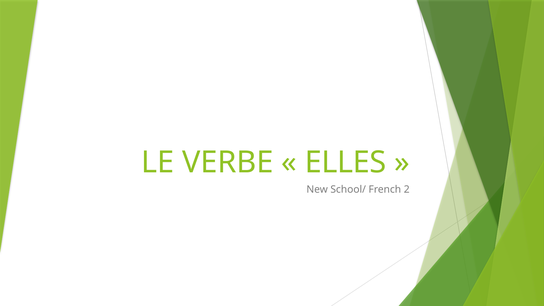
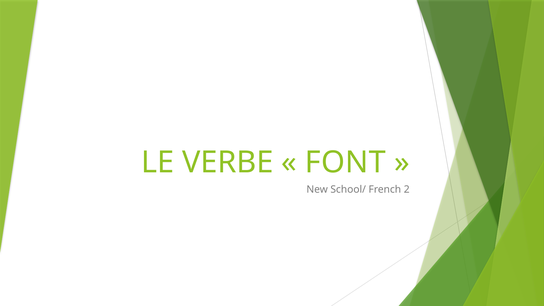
ELLES: ELLES -> FONT
